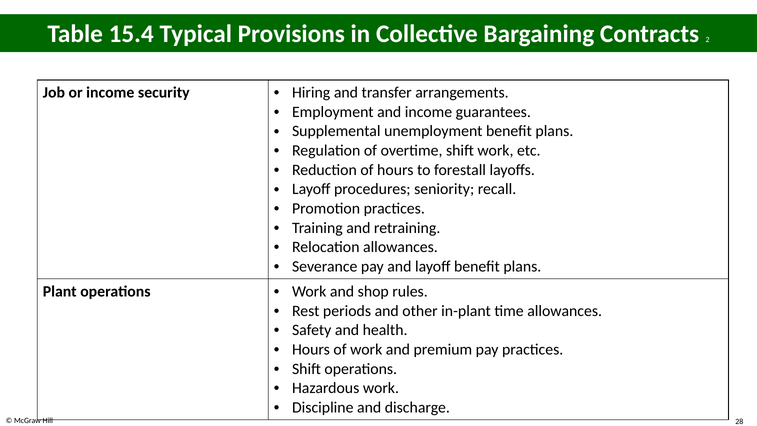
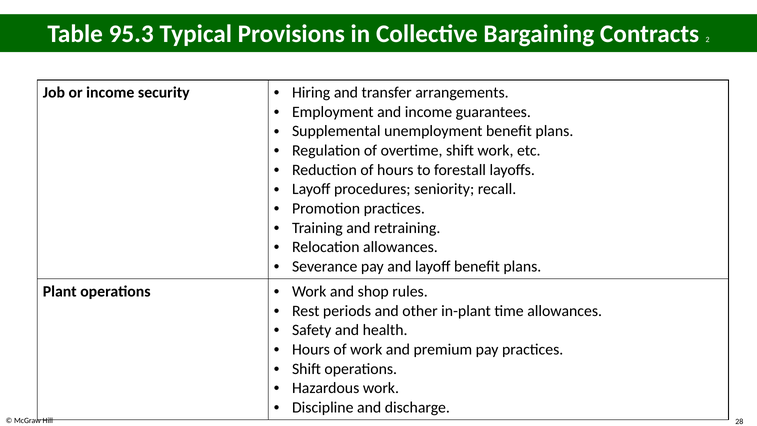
15.4: 15.4 -> 95.3
